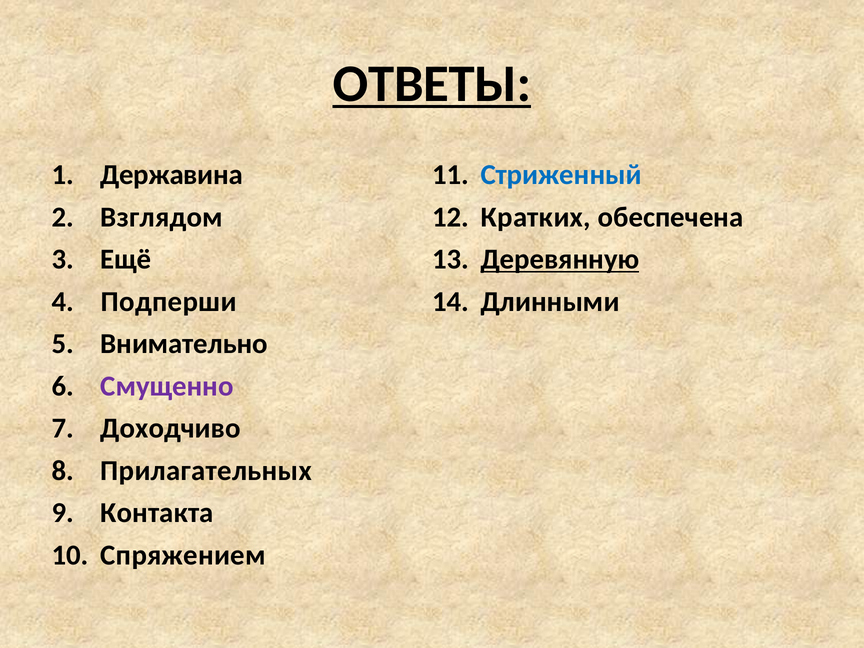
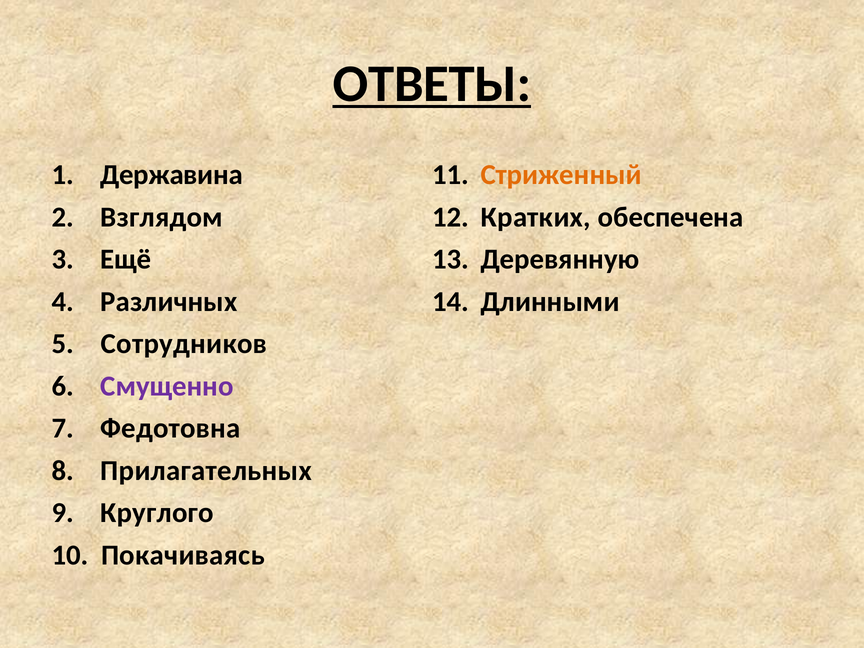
Стриженный colour: blue -> orange
Деревянную underline: present -> none
Подперши: Подперши -> Различных
Внимательно: Внимательно -> Сотрудников
Доходчиво: Доходчиво -> Федотовна
Контакта: Контакта -> Круглого
Спряжением: Спряжением -> Покачиваясь
